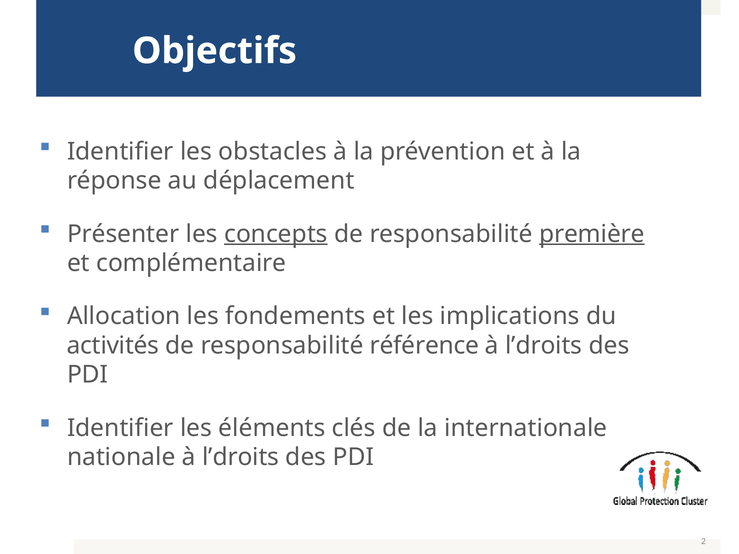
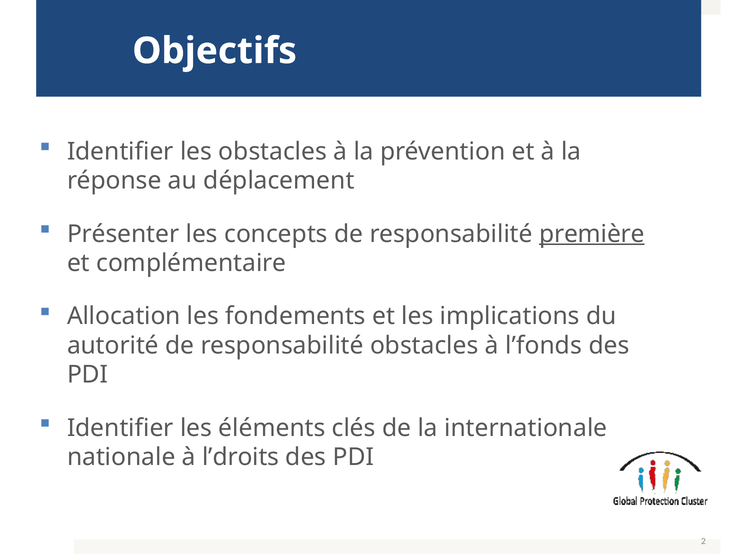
concepts underline: present -> none
activités: activités -> autorité
responsabilité référence: référence -> obstacles
l’droits at (544, 346): l’droits -> l’fonds
